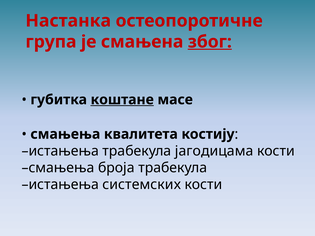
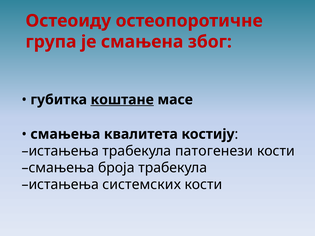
Настанка: Настанка -> Oстеоиду
због underline: present -> none
јагодицама: јагодицама -> патогенези
